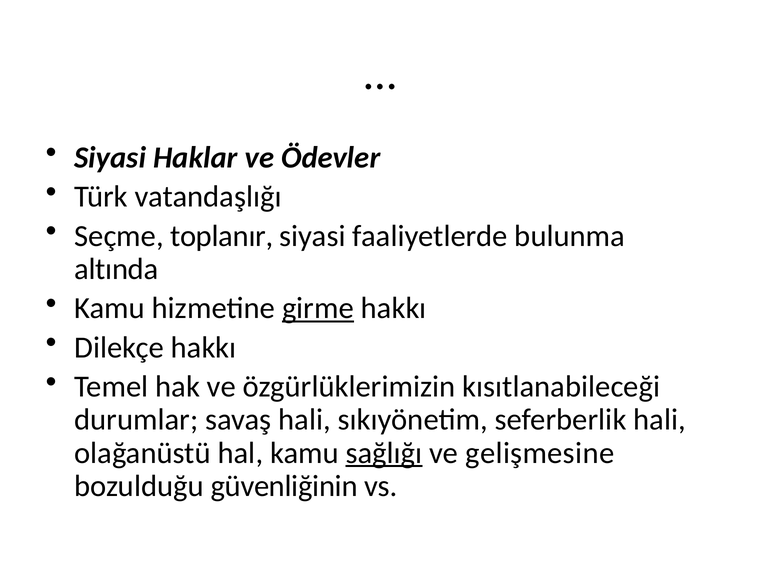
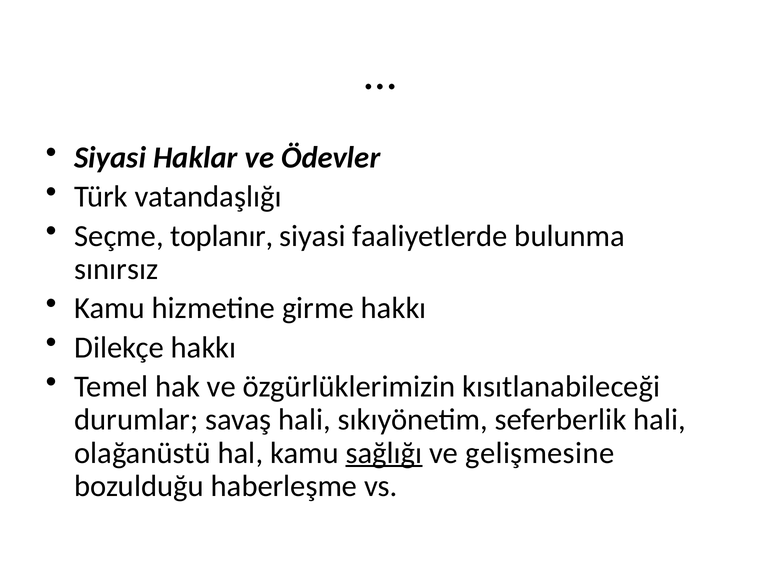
altında: altında -> sınırsız
girme underline: present -> none
güvenliğinin: güvenliğinin -> haberleşme
